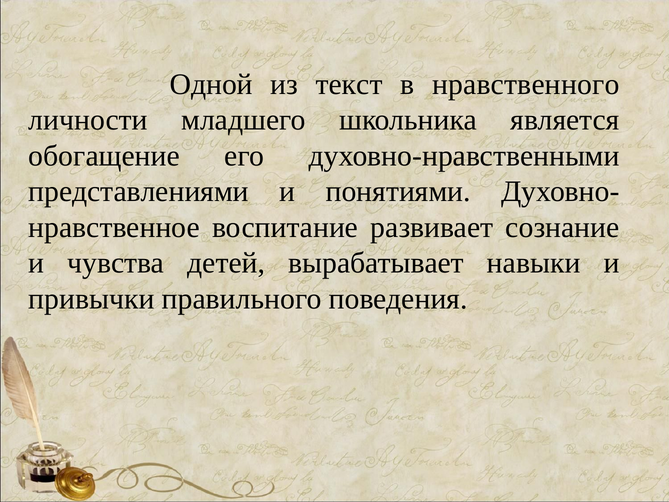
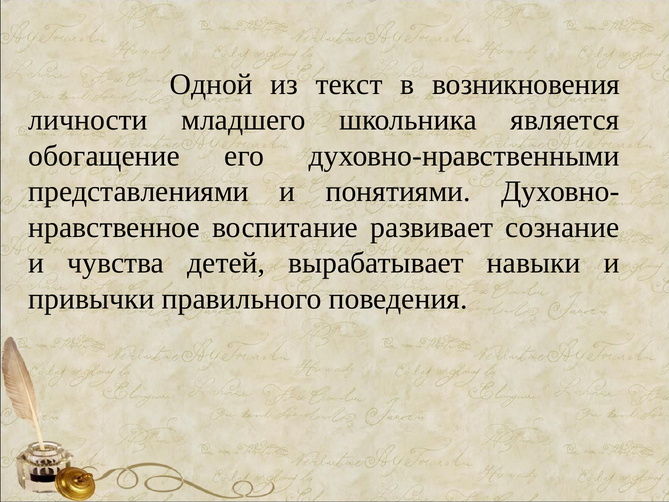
нравственного: нравственного -> возникновения
